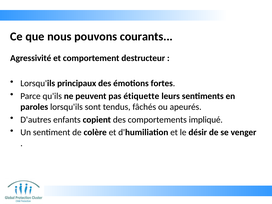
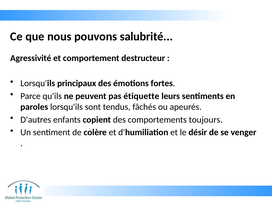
courants: courants -> salubrité
impliqué: impliqué -> toujours
